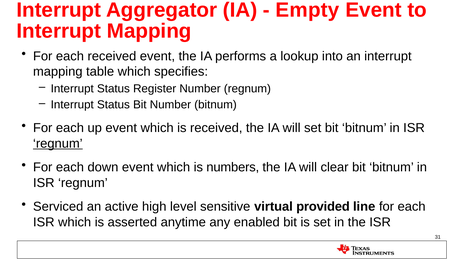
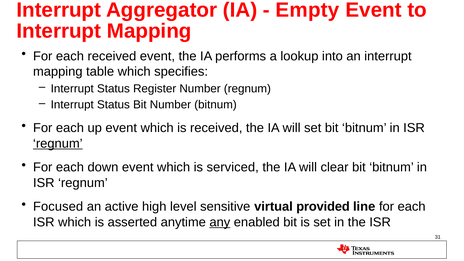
numbers: numbers -> serviced
Serviced: Serviced -> Focused
any underline: none -> present
